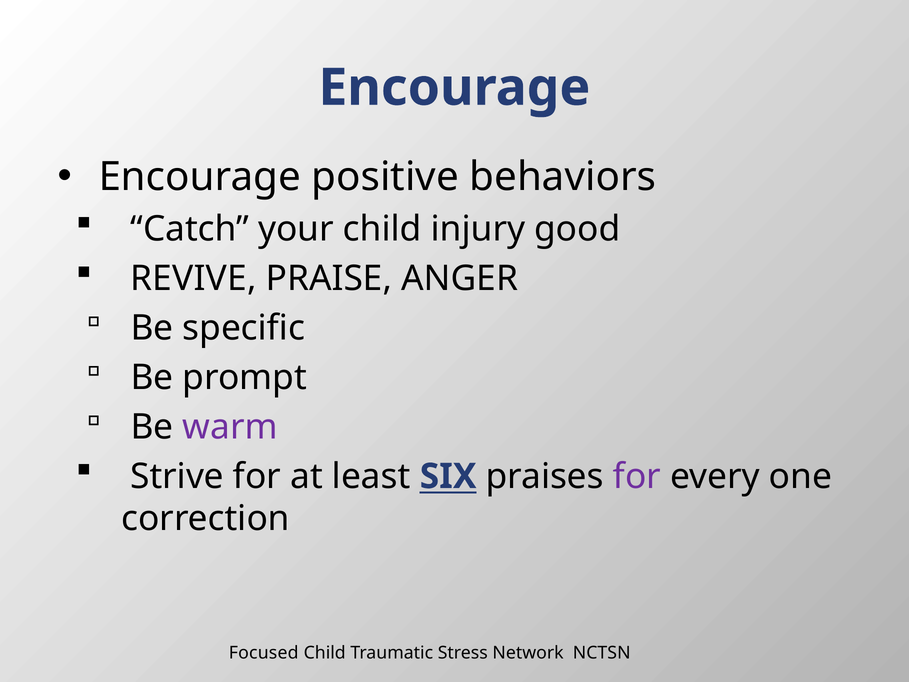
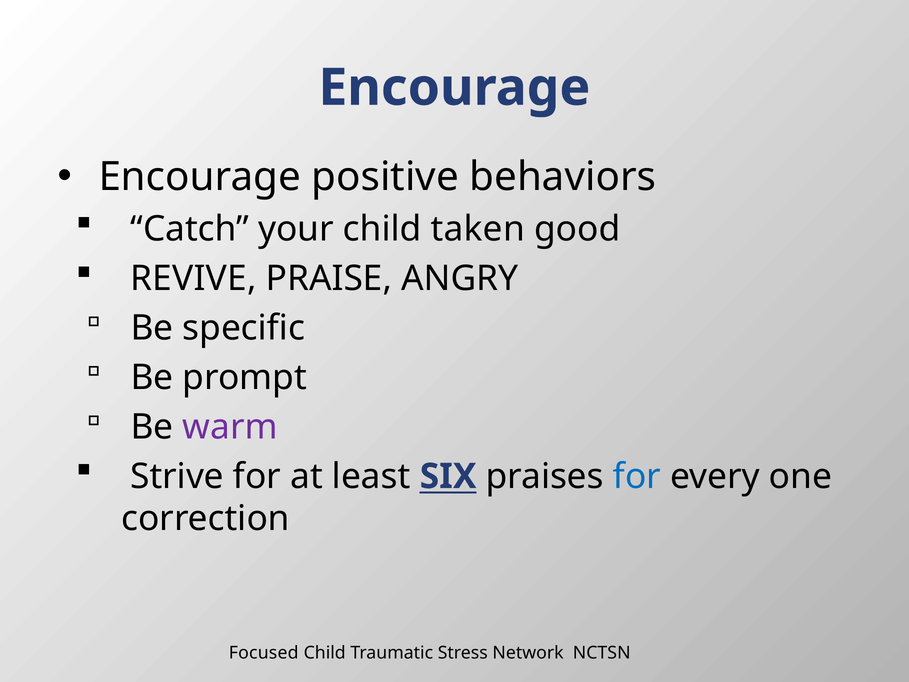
injury: injury -> taken
ANGER: ANGER -> ANGRY
for at (637, 476) colour: purple -> blue
